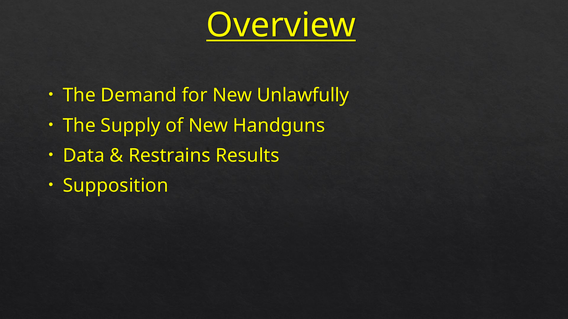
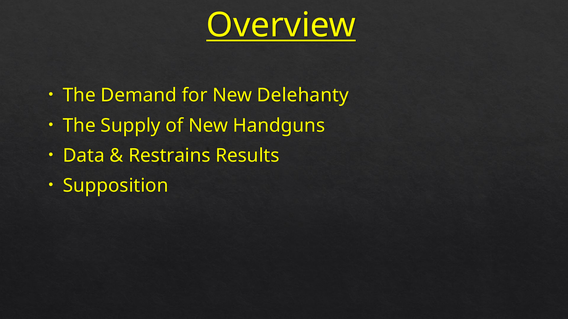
Unlawfully: Unlawfully -> Delehanty
